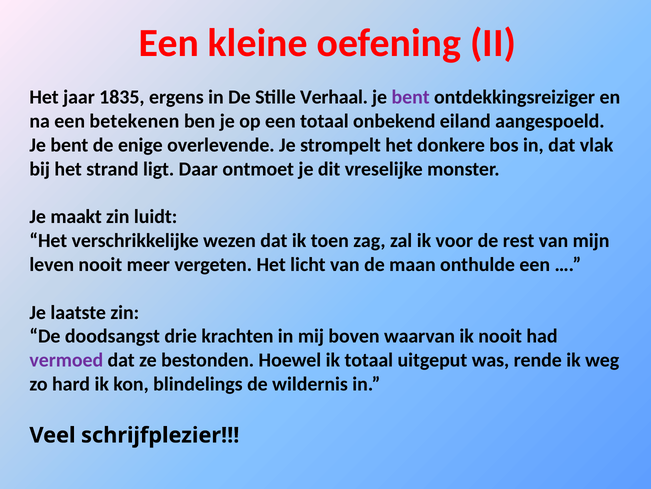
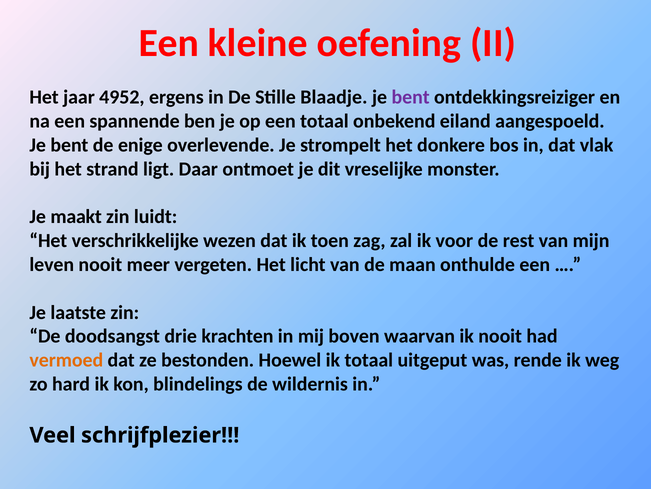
1835: 1835 -> 4952
Verhaal: Verhaal -> Blaadje
betekenen: betekenen -> spannende
vermoed colour: purple -> orange
